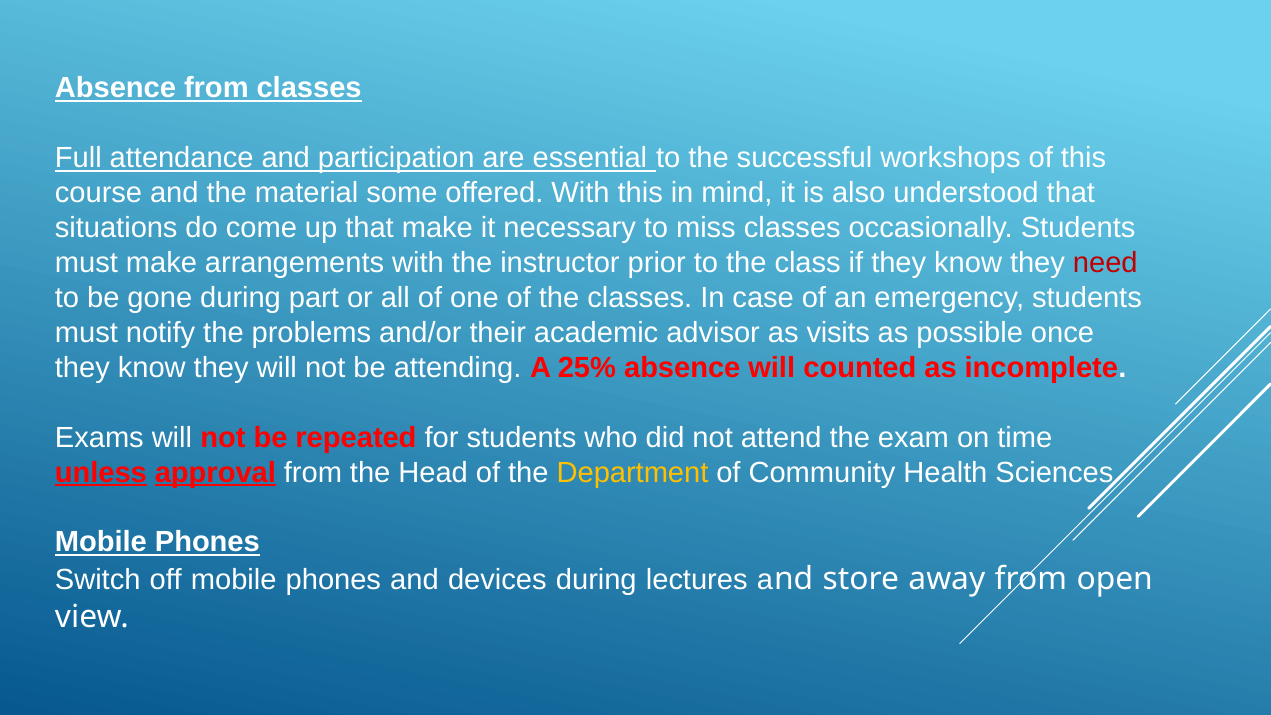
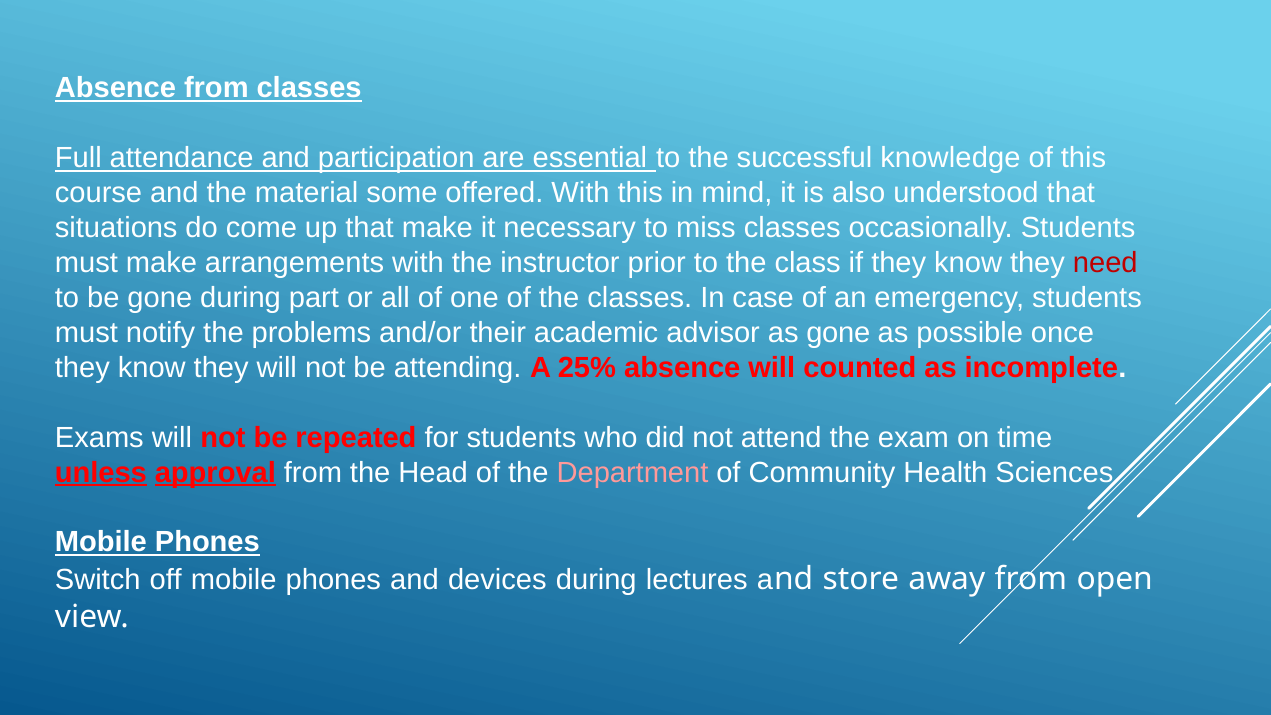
workshops: workshops -> knowledge
as visits: visits -> gone
Department colour: yellow -> pink
